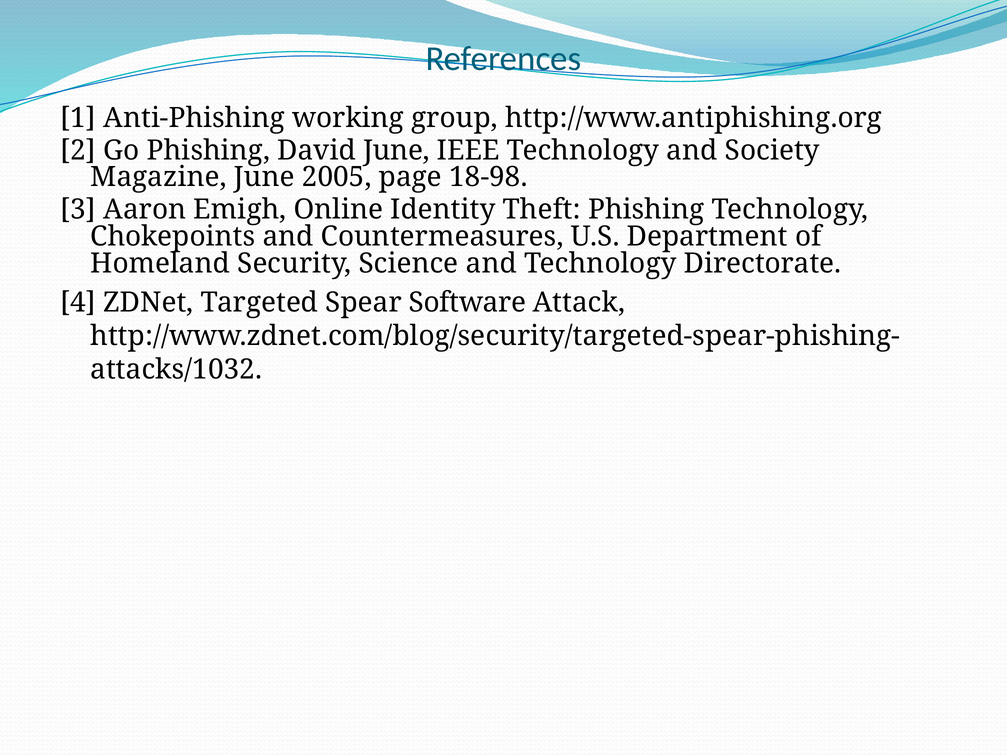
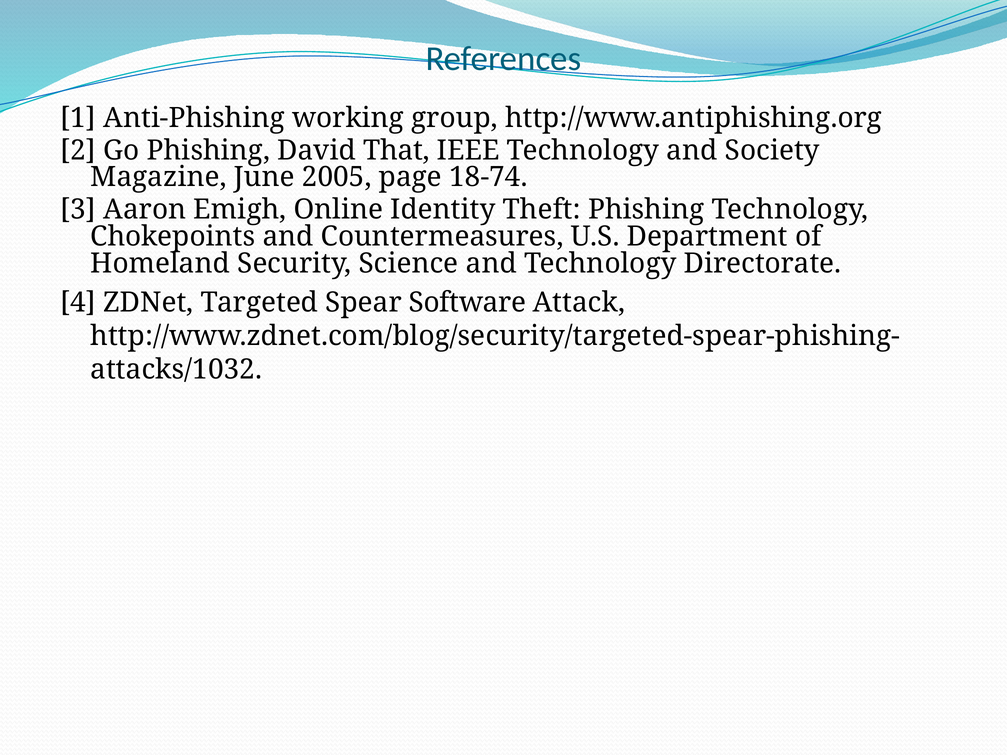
David June: June -> That
18-98: 18-98 -> 18-74
